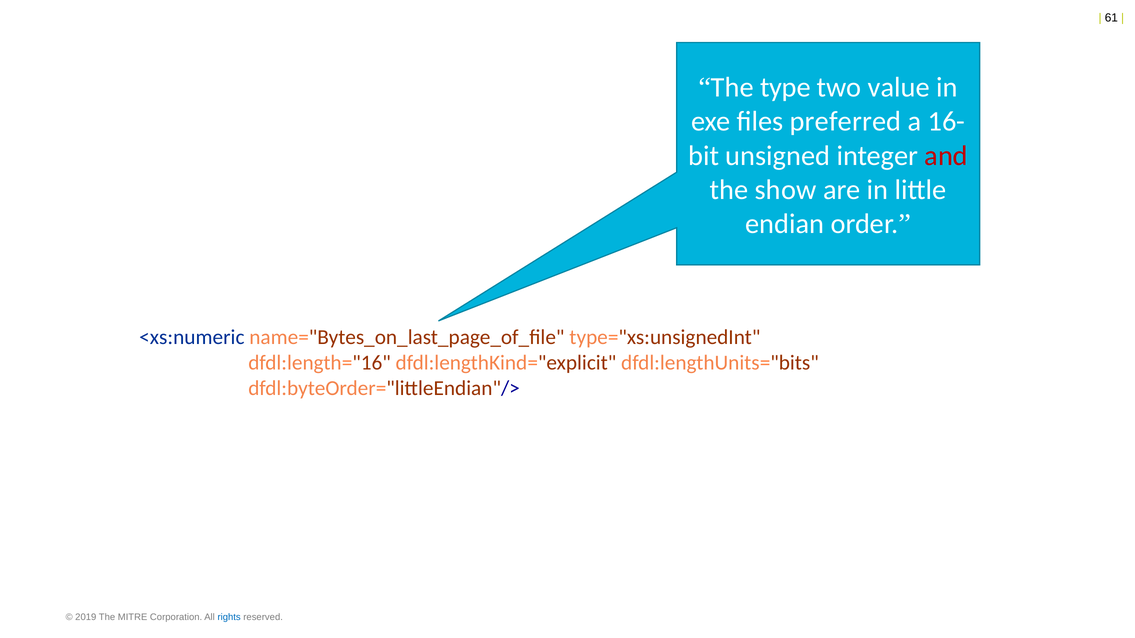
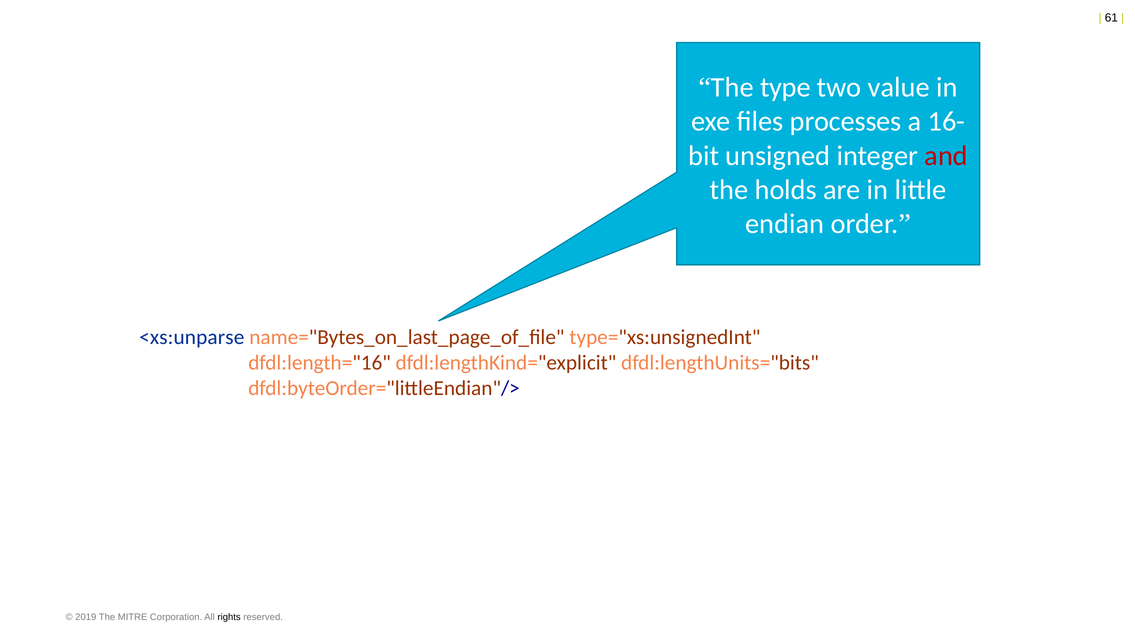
preferred: preferred -> processes
show: show -> holds
<xs:numeric: <xs:numeric -> <xs:unparse
rights colour: blue -> black
